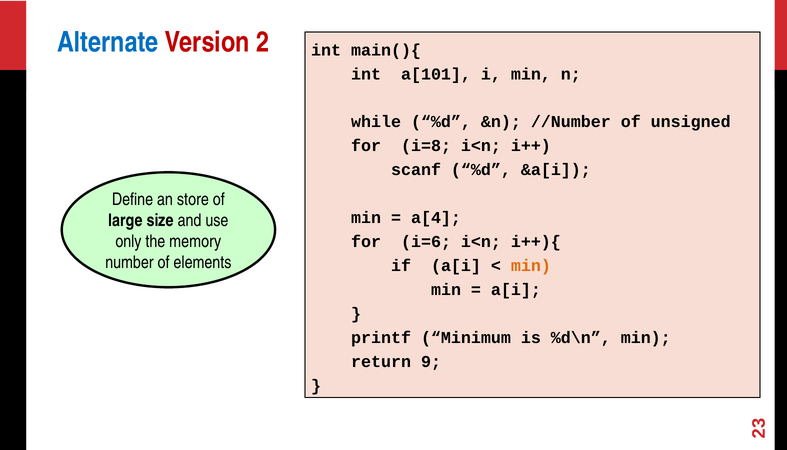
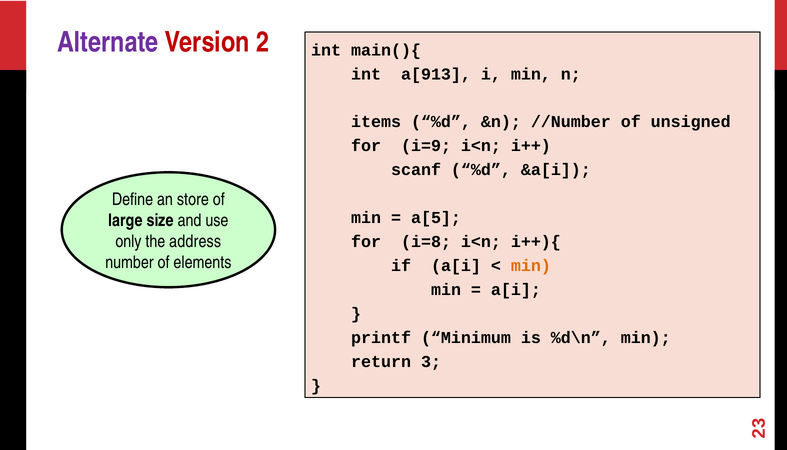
Alternate colour: blue -> purple
a[101: a[101 -> a[913
while: while -> items
i=8: i=8 -> i=9
a[4: a[4 -> a[5
memory: memory -> address
i=6: i=6 -> i=8
return 9: 9 -> 3
